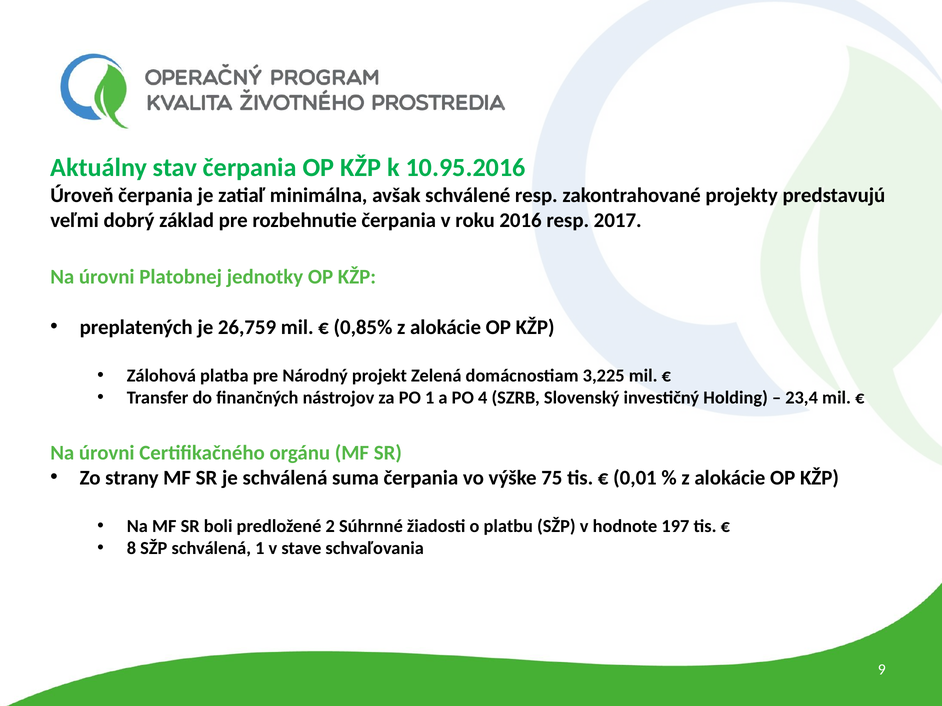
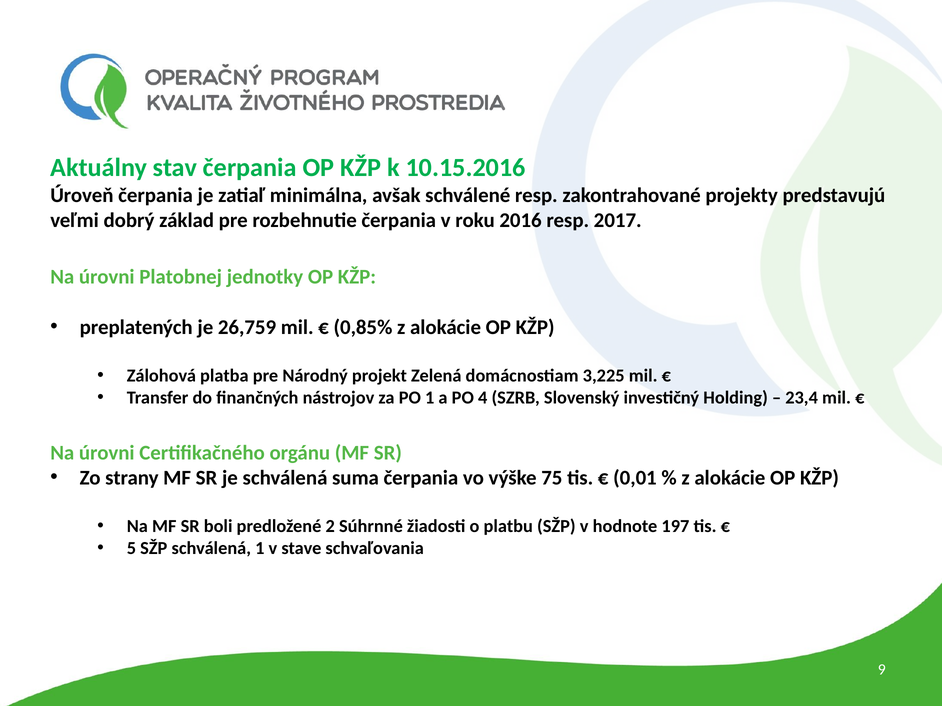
10.95.2016: 10.95.2016 -> 10.15.2016
8: 8 -> 5
